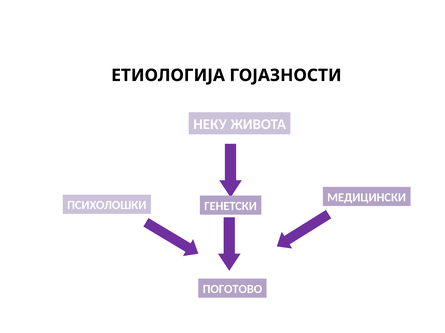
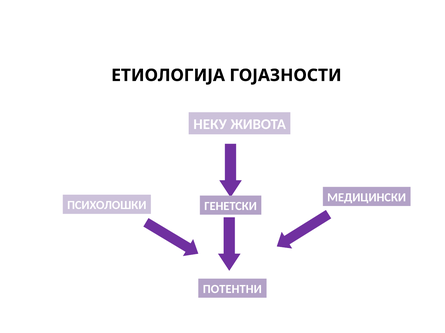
ПОГОТОВО: ПОГОТОВО -> ПОТЕНТНИ
